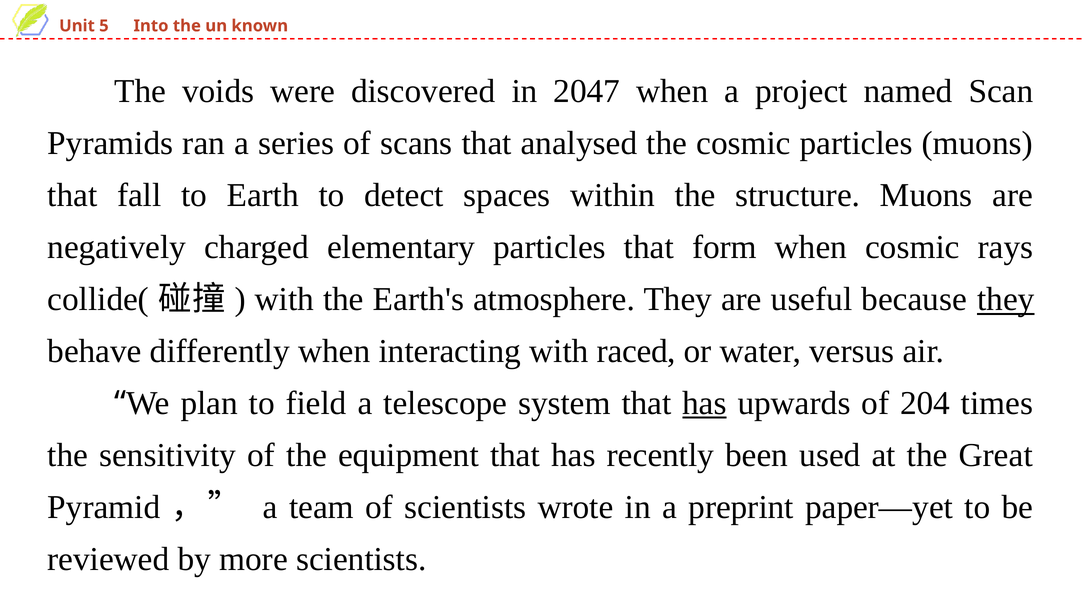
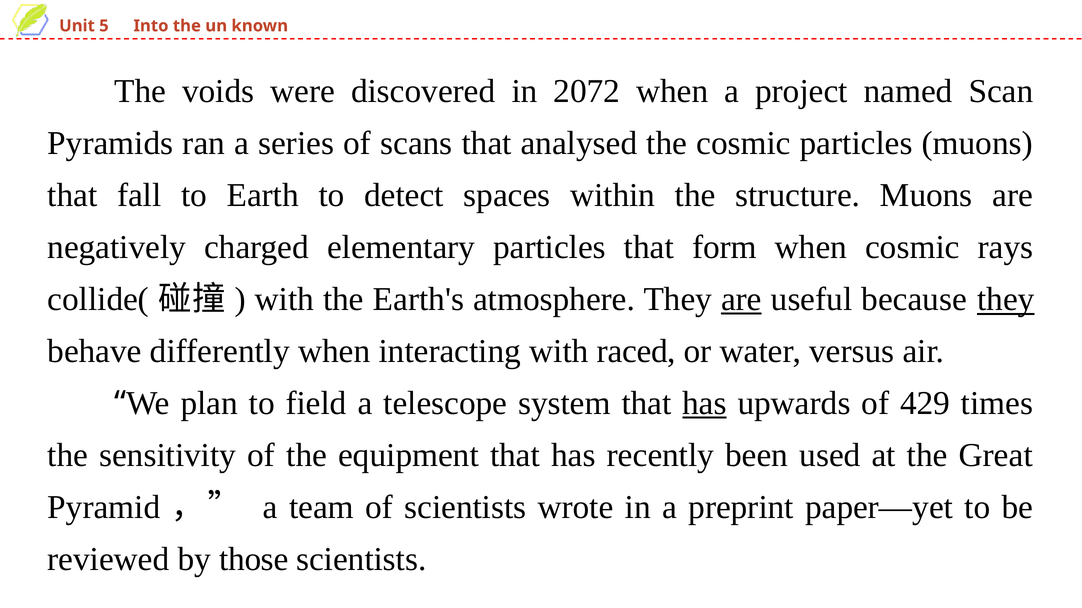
2047: 2047 -> 2072
are at (741, 299) underline: none -> present
204: 204 -> 429
more: more -> those
